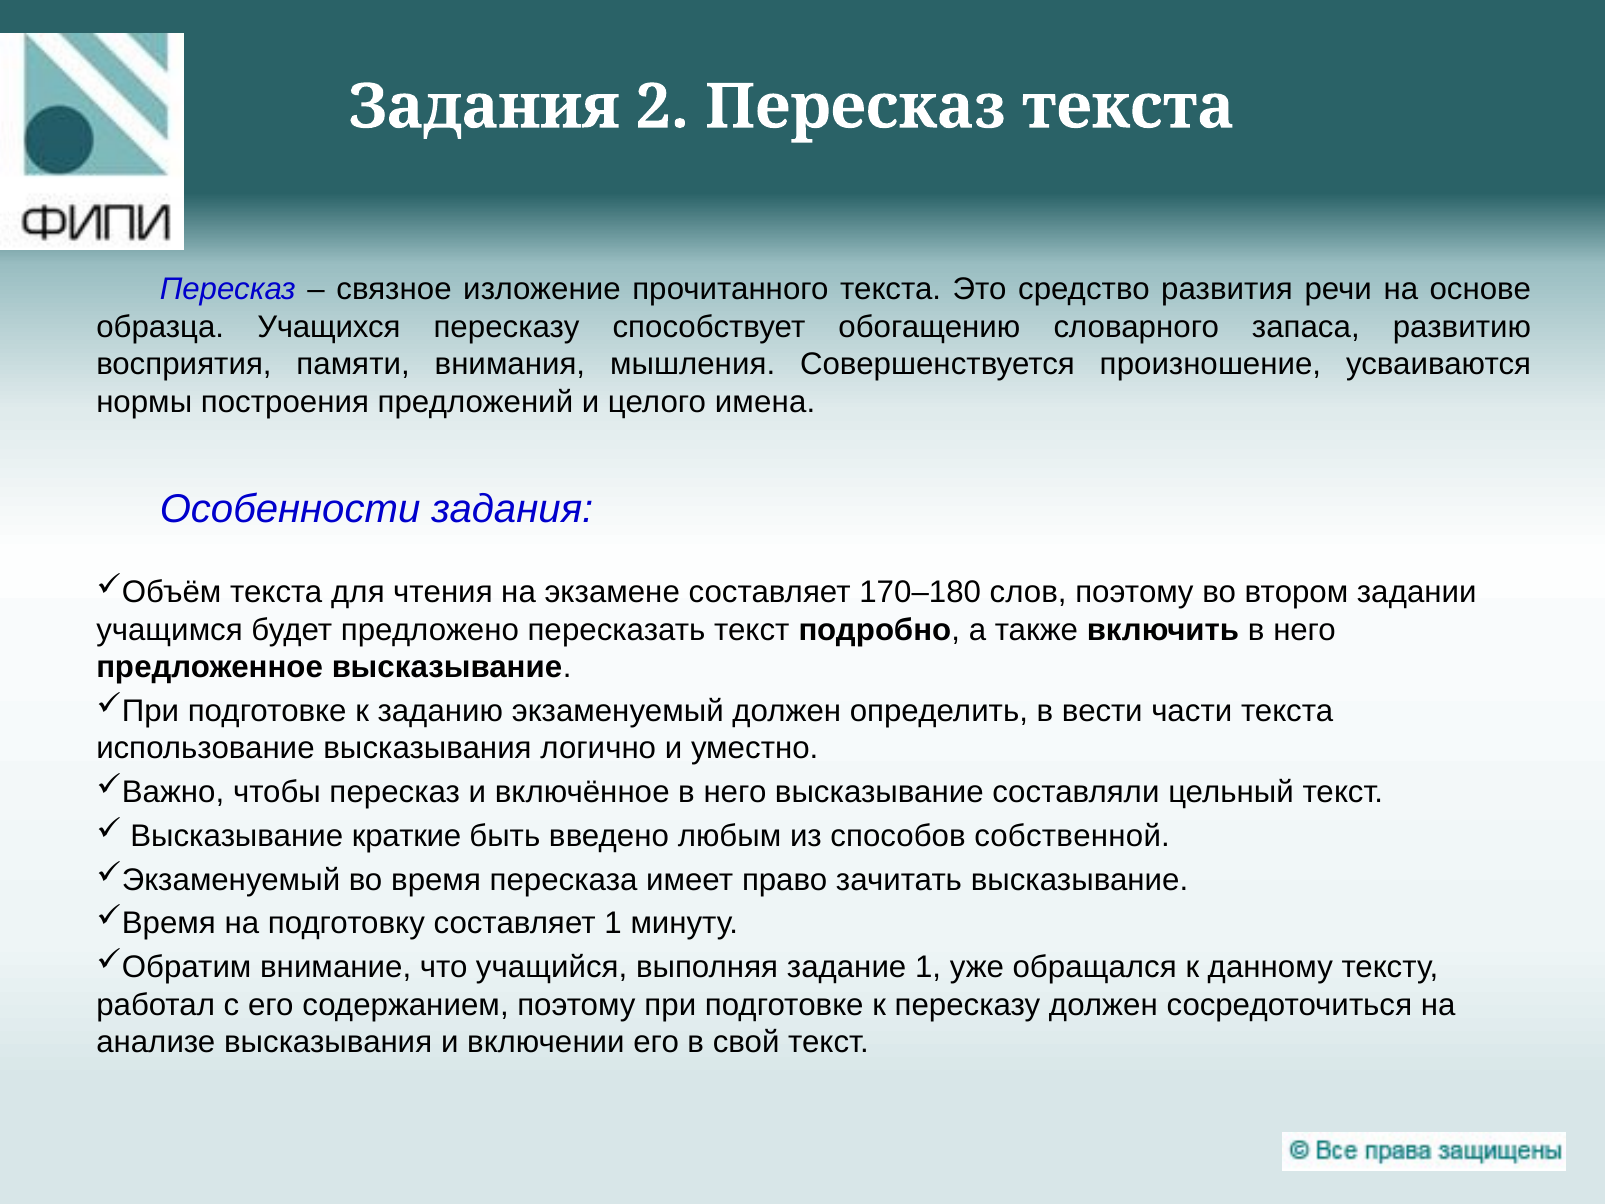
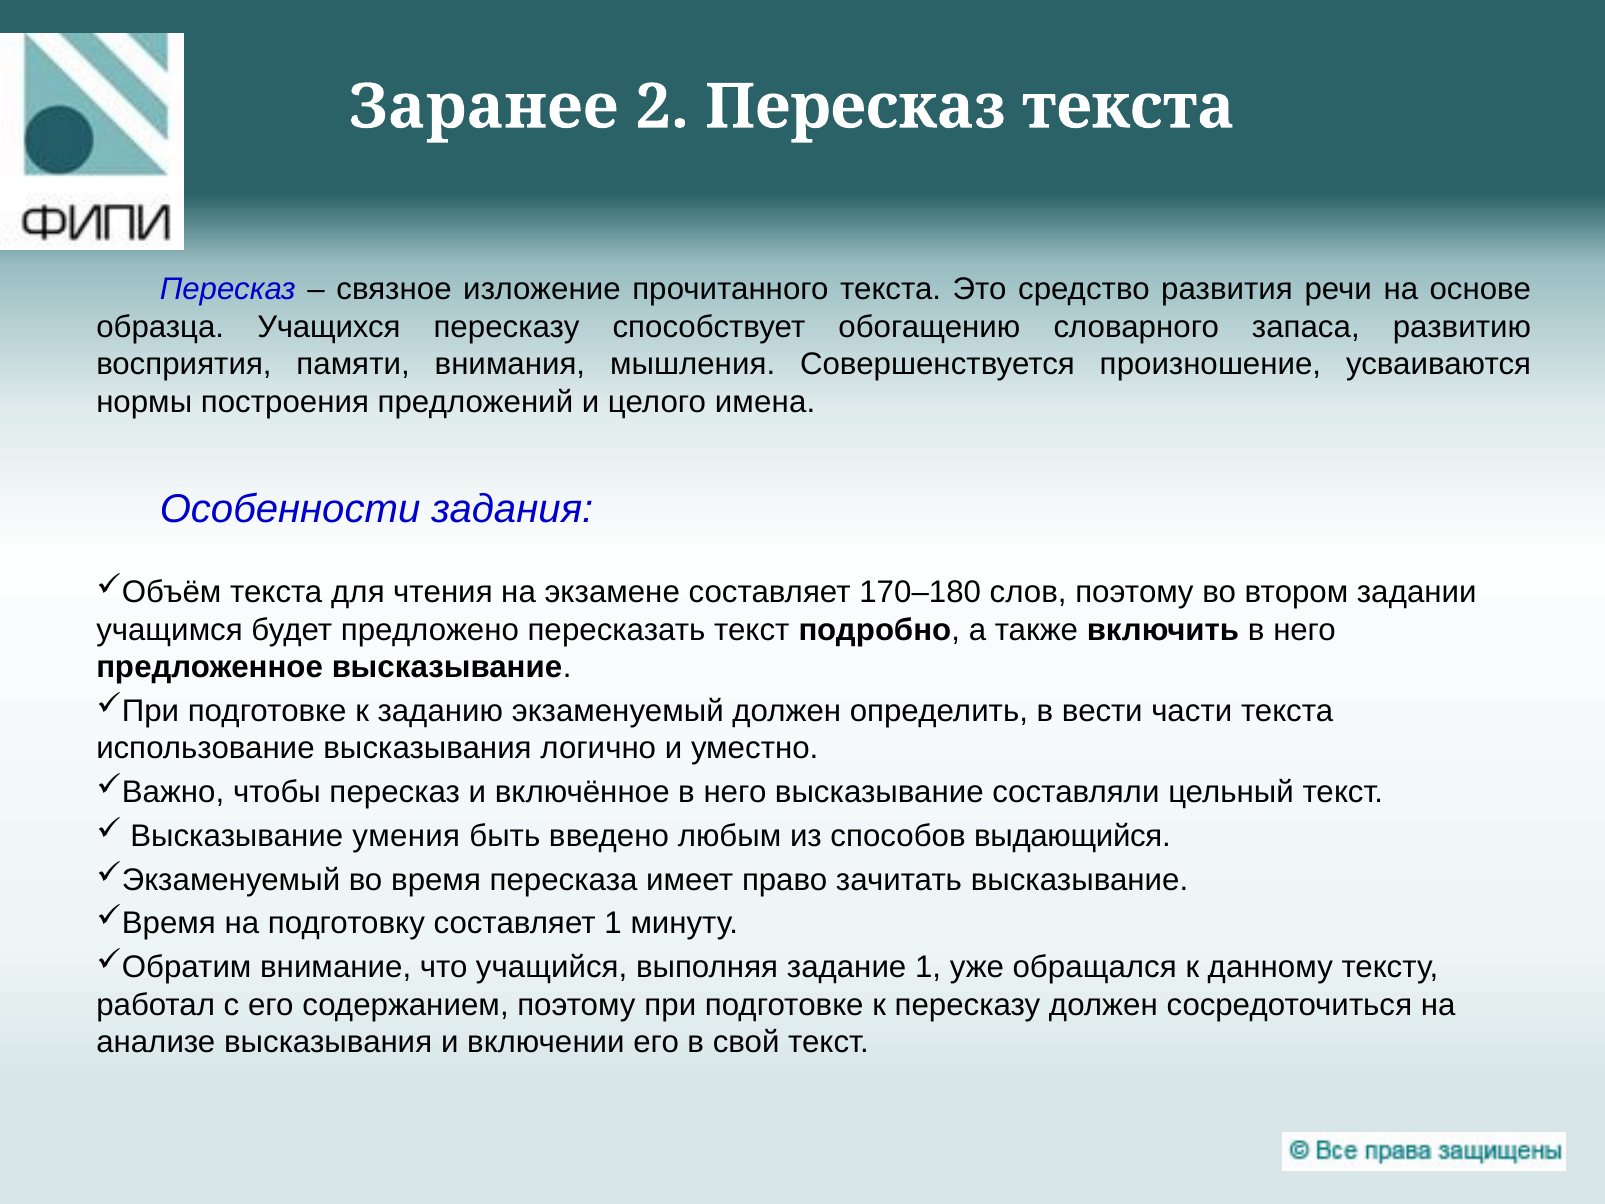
Задания at (484, 107): Задания -> Заранее
краткие: краткие -> умения
собственной: собственной -> выдающийся
